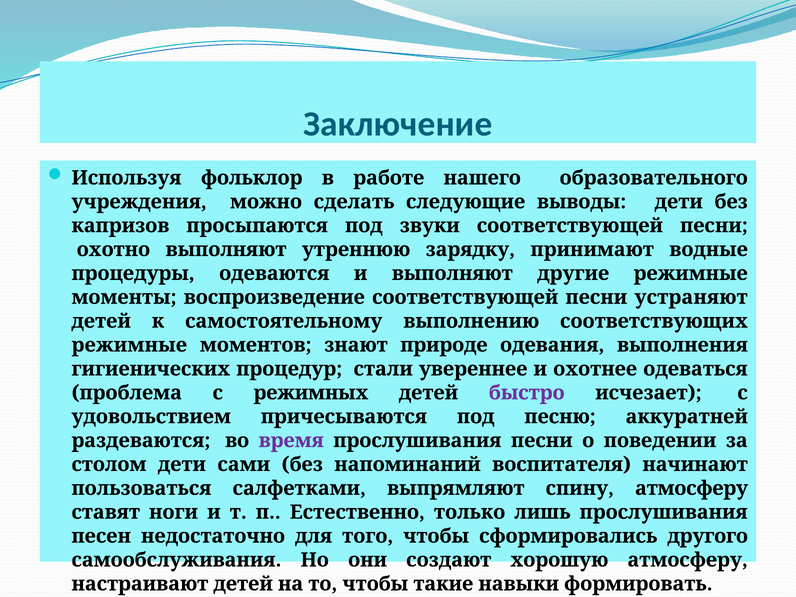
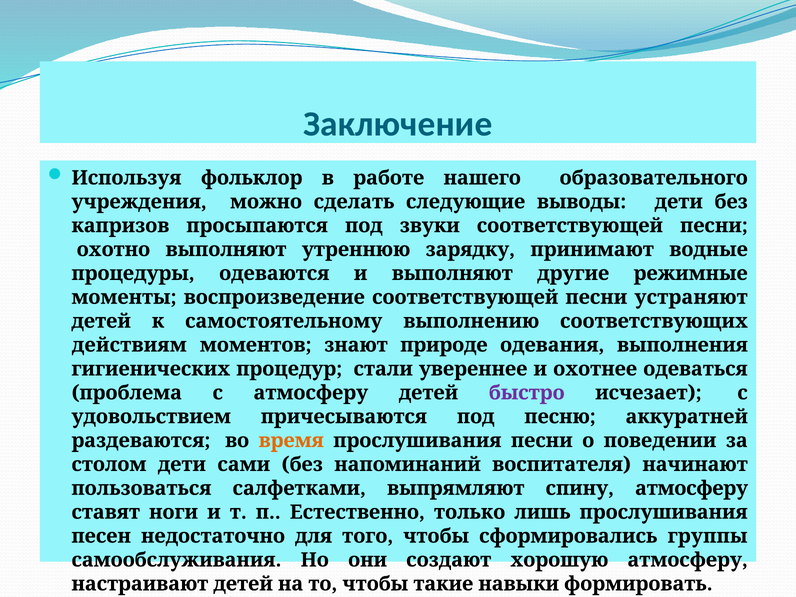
режимные at (129, 345): режимные -> действиям
с режимных: режимных -> атмосферу
время colour: purple -> orange
другого: другого -> группы
